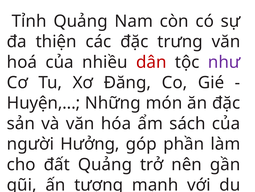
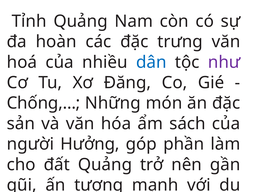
thiện: thiện -> hoàn
dân colour: red -> blue
Huyện: Huyện -> Chống
